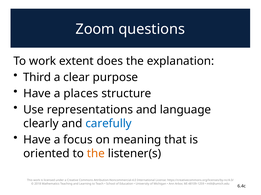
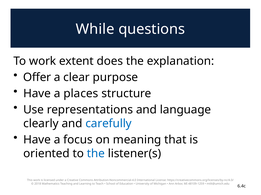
Zoom: Zoom -> While
Third: Third -> Offer
the at (96, 154) colour: orange -> blue
